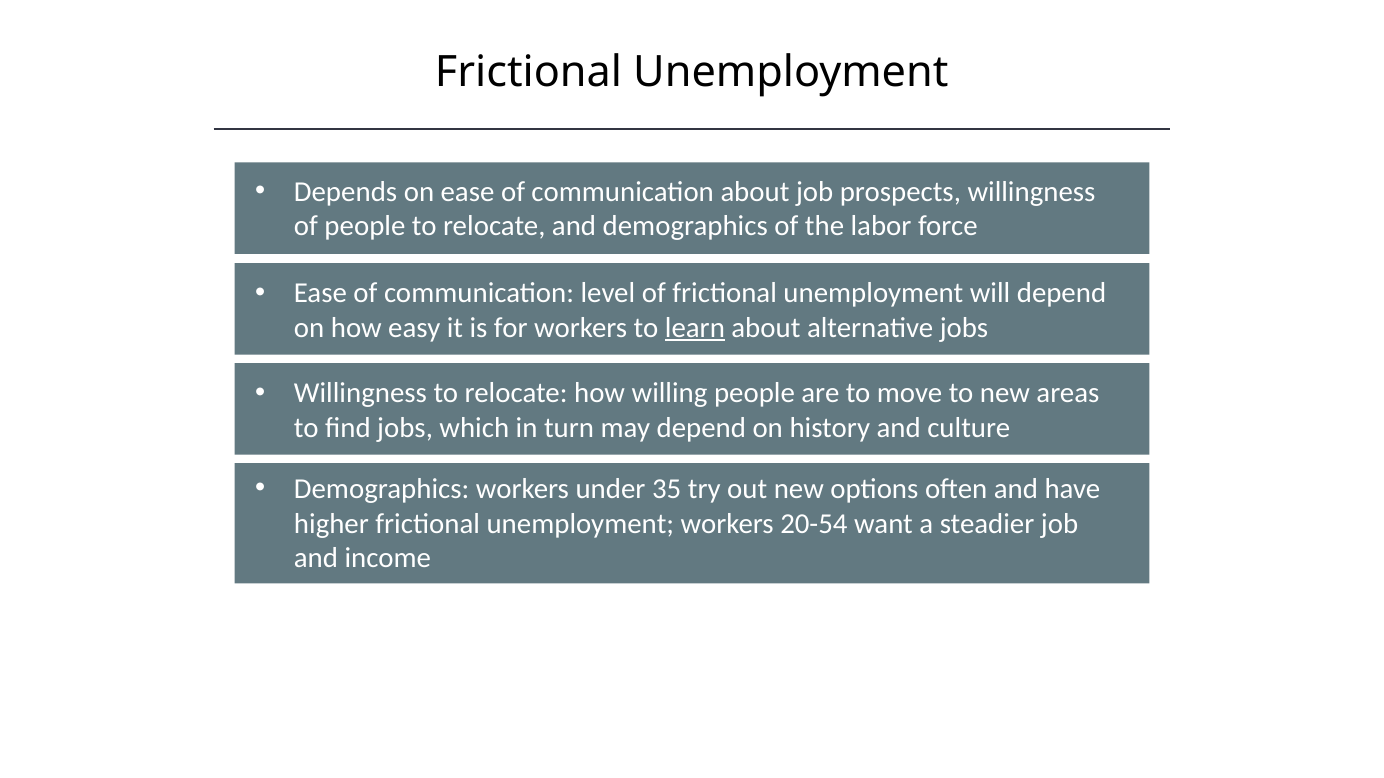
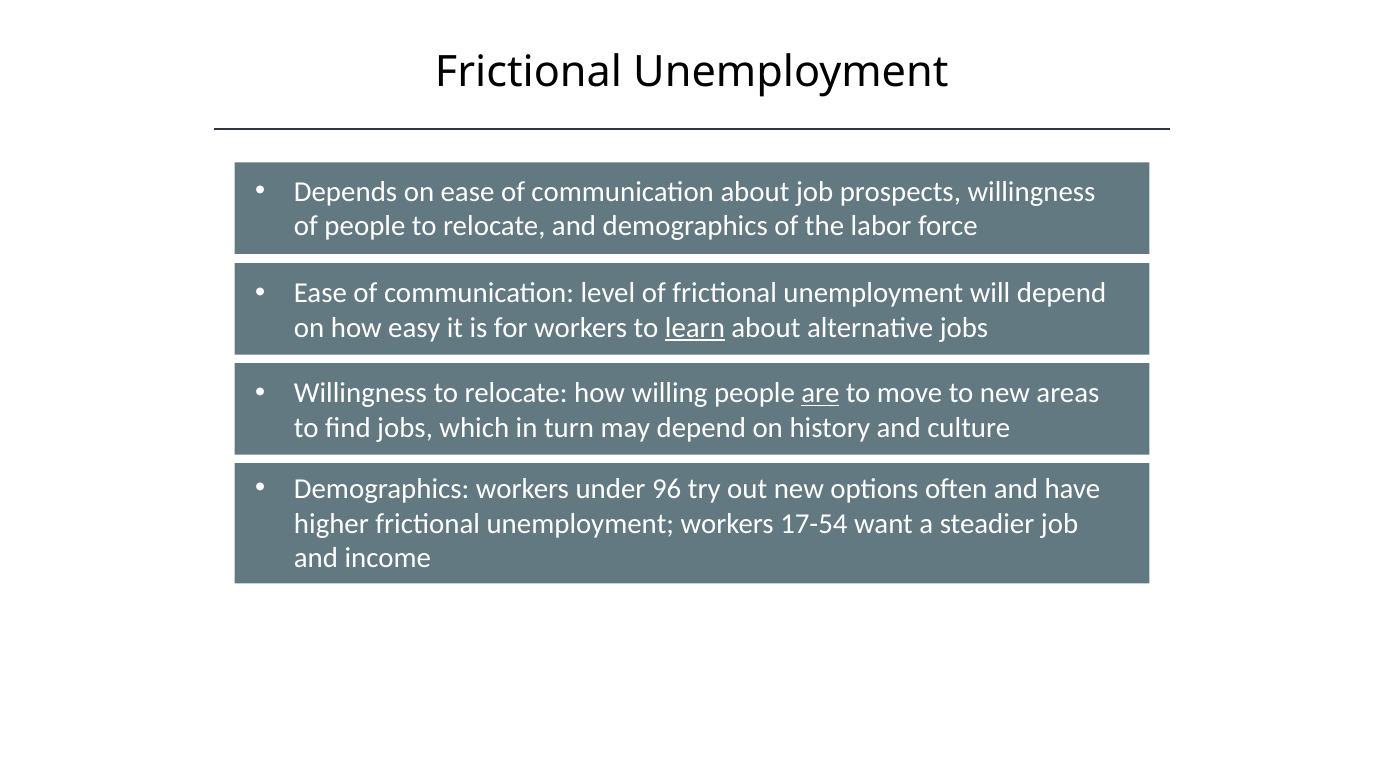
are underline: none -> present
35: 35 -> 96
20-54: 20-54 -> 17-54
